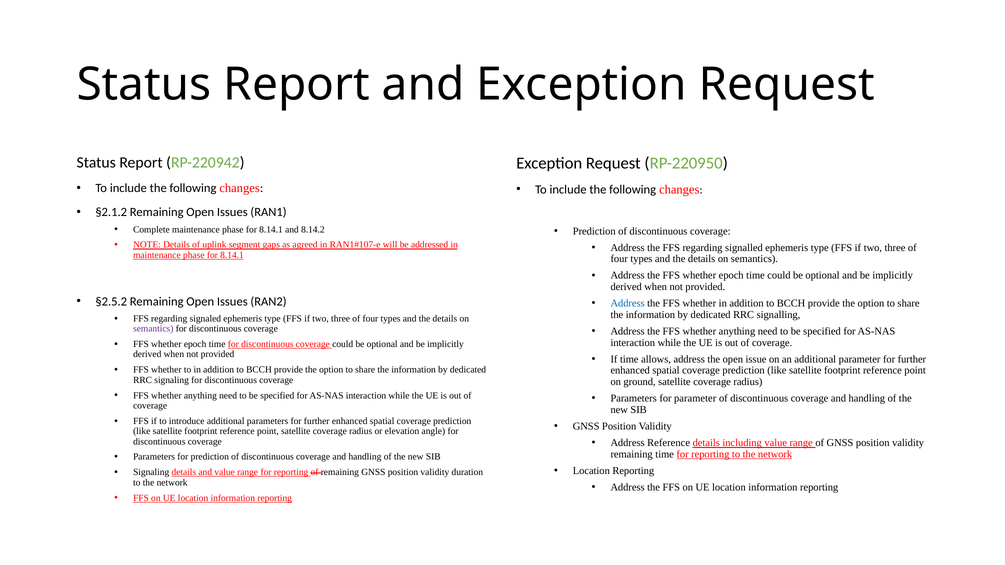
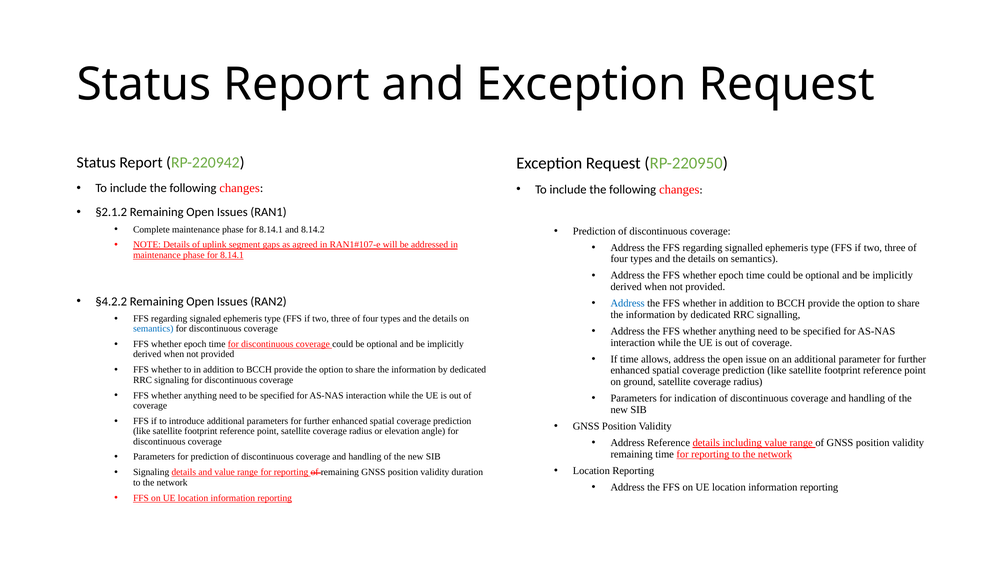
§2.5.2: §2.5.2 -> §4.2.2
semantics at (153, 329) colour: purple -> blue
for parameter: parameter -> indication
